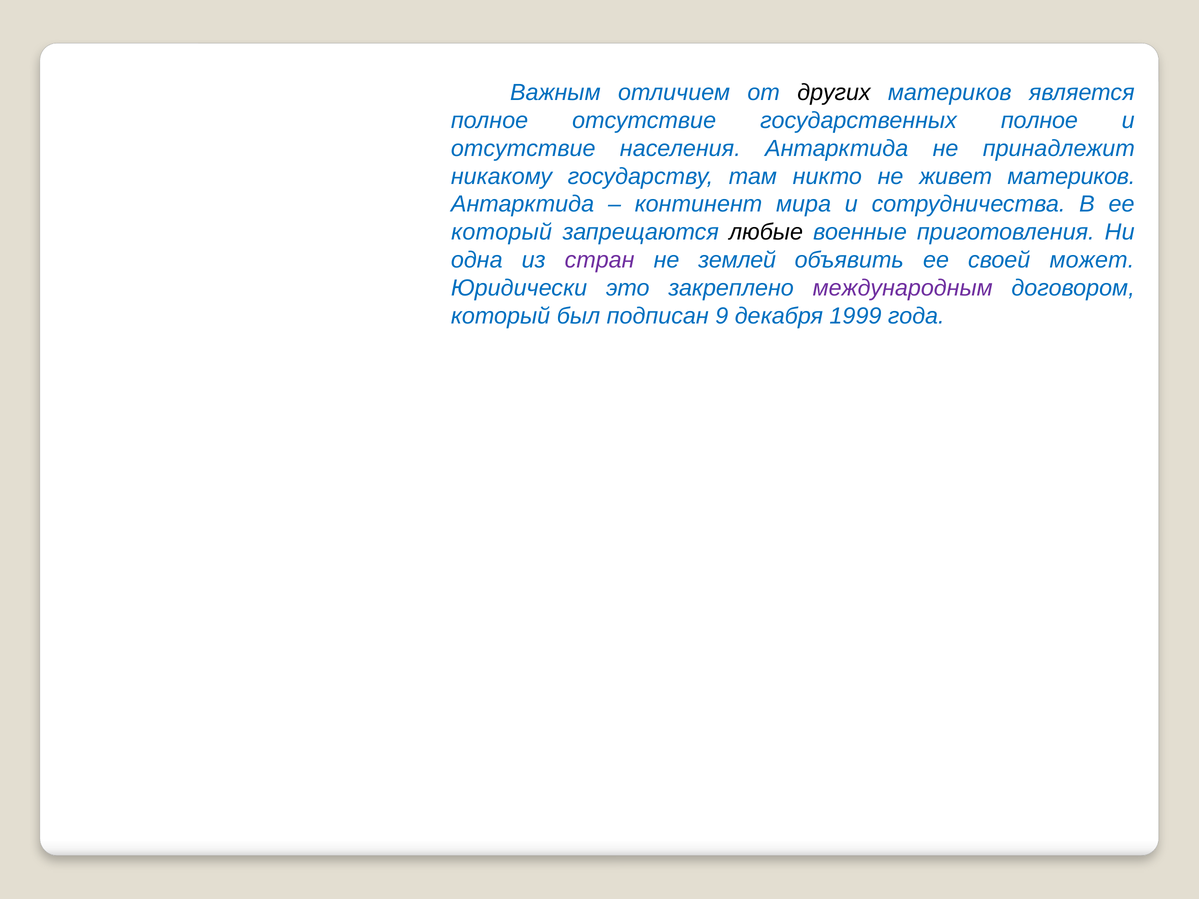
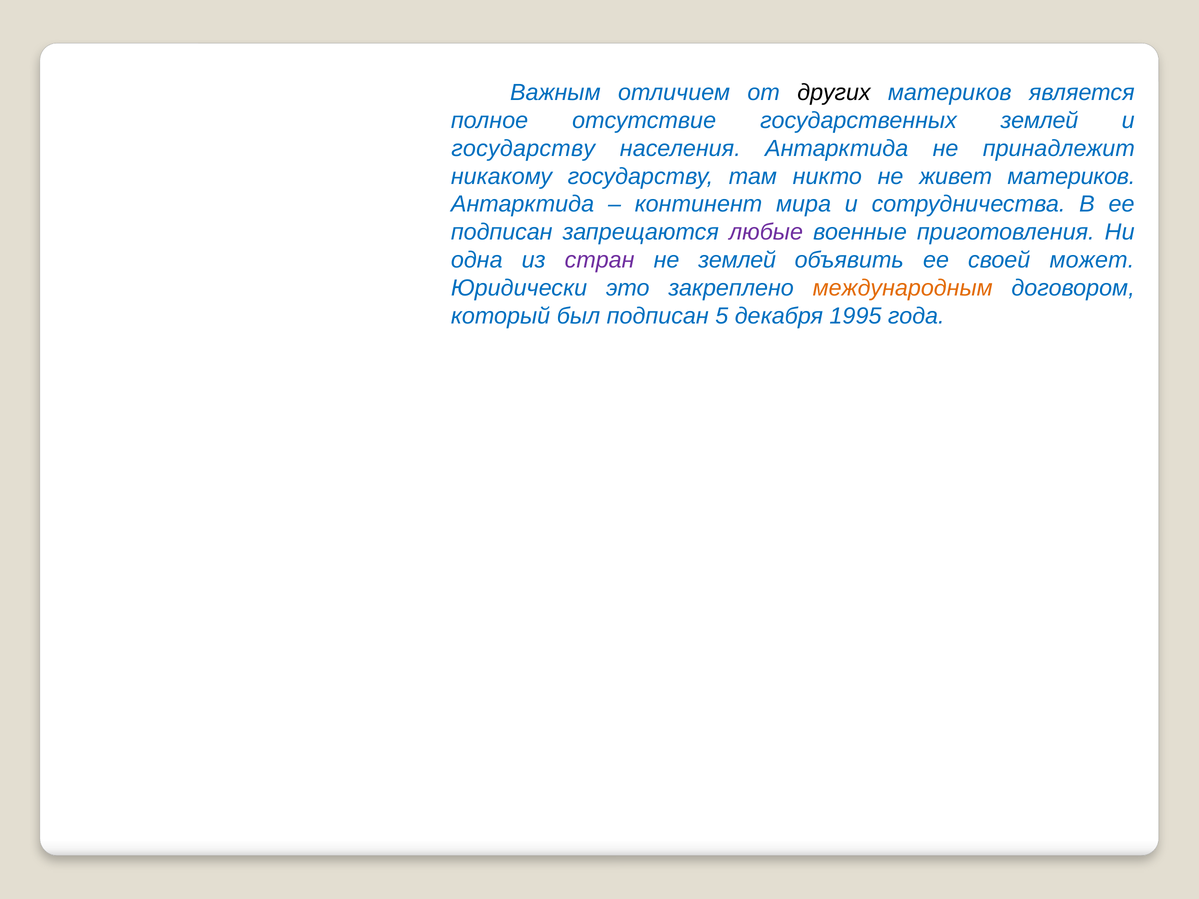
государственных полное: полное -> землей
отсутствие at (523, 148): отсутствие -> государству
который at (502, 232): который -> подписан
любые colour: black -> purple
международным colour: purple -> orange
9: 9 -> 5
1999: 1999 -> 1995
